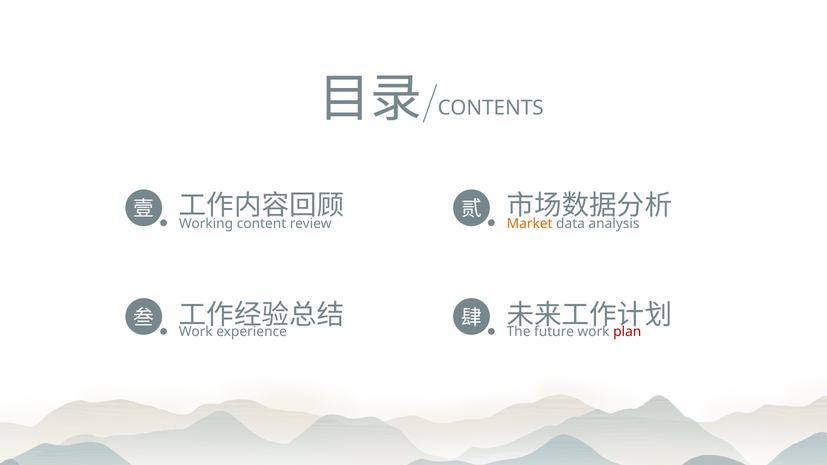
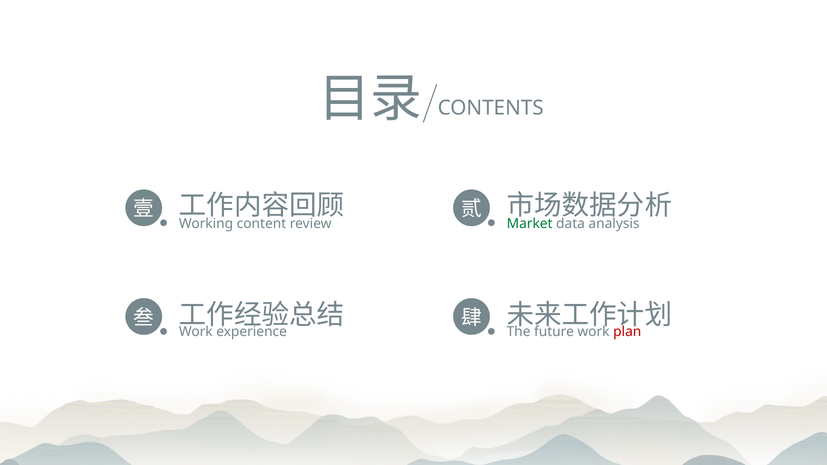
Market colour: orange -> green
